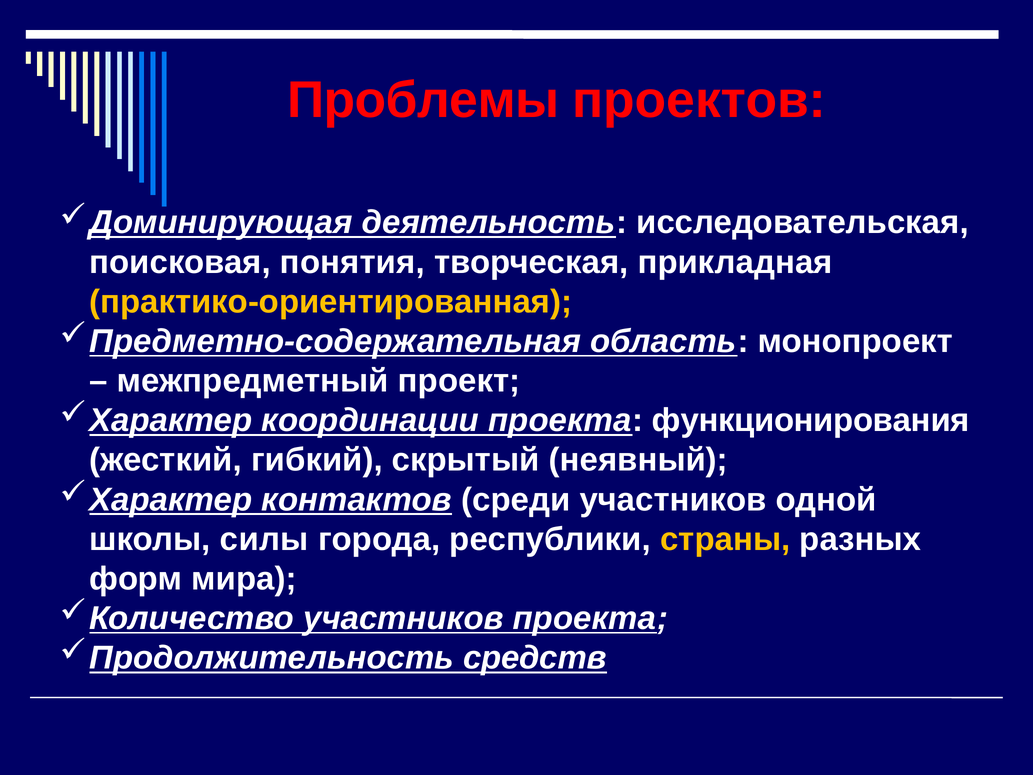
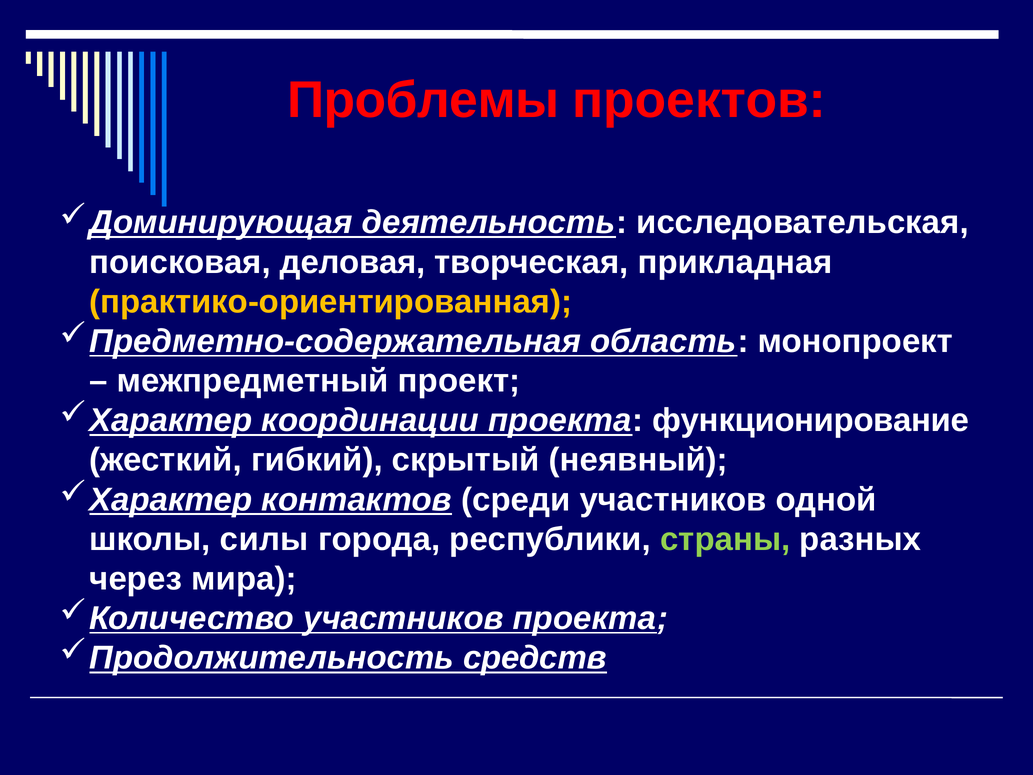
понятия: понятия -> деловая
функционирования: функционирования -> функционирование
страны colour: yellow -> light green
форм: форм -> через
